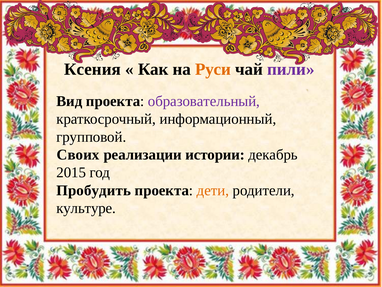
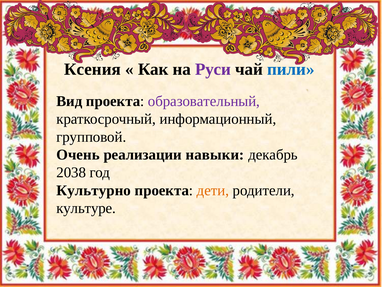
Руси colour: orange -> purple
пили colour: purple -> blue
Своих: Своих -> Очень
истории: истории -> навыки
2015: 2015 -> 2038
Пробудить: Пробудить -> Культурно
